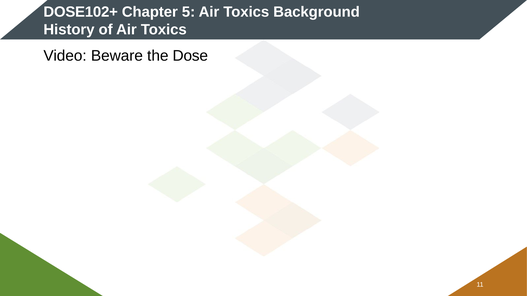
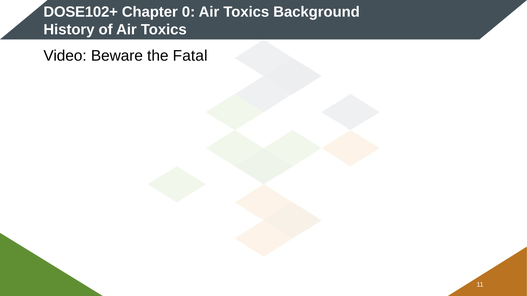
5: 5 -> 0
Dose: Dose -> Fatal
